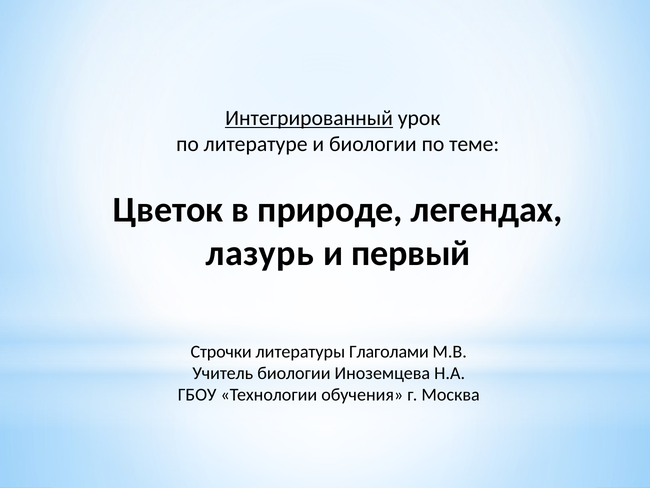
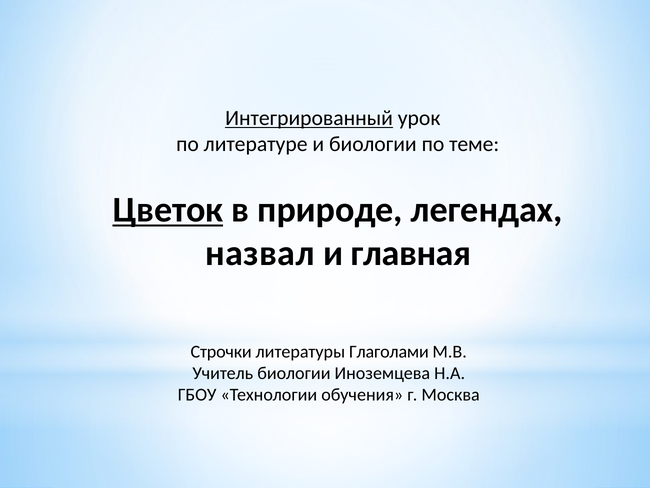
Цветок underline: none -> present
лазурь: лазурь -> назвал
первый: первый -> главная
